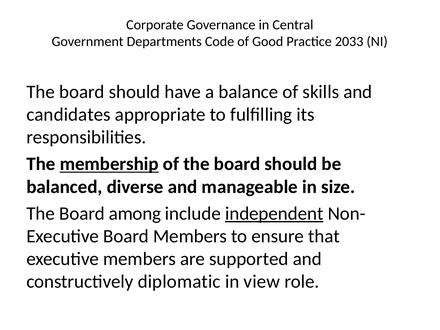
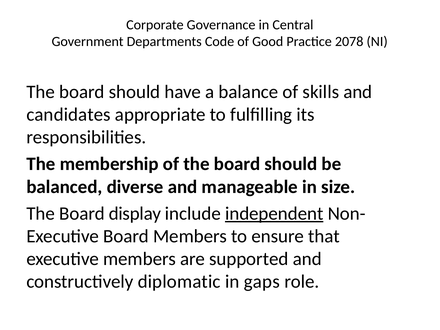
2033: 2033 -> 2078
membership underline: present -> none
among: among -> display
view: view -> gaps
